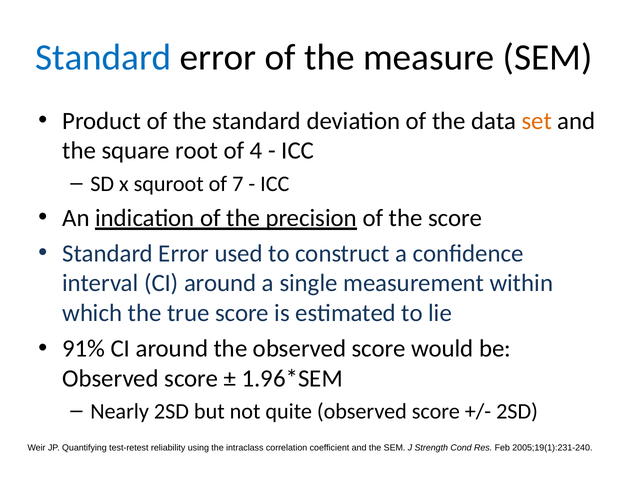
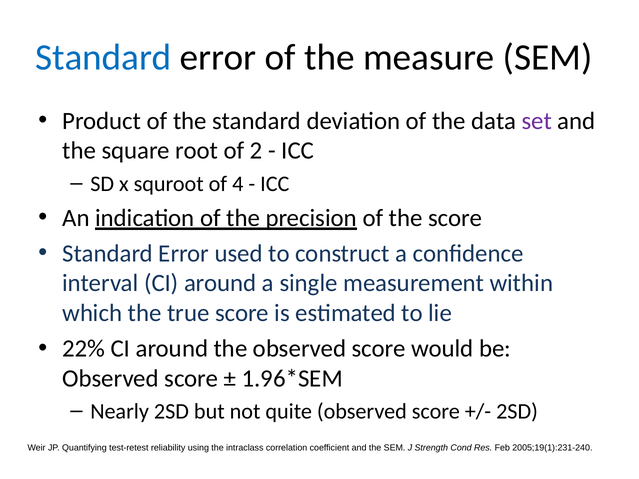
set colour: orange -> purple
4: 4 -> 2
7: 7 -> 4
91%: 91% -> 22%
